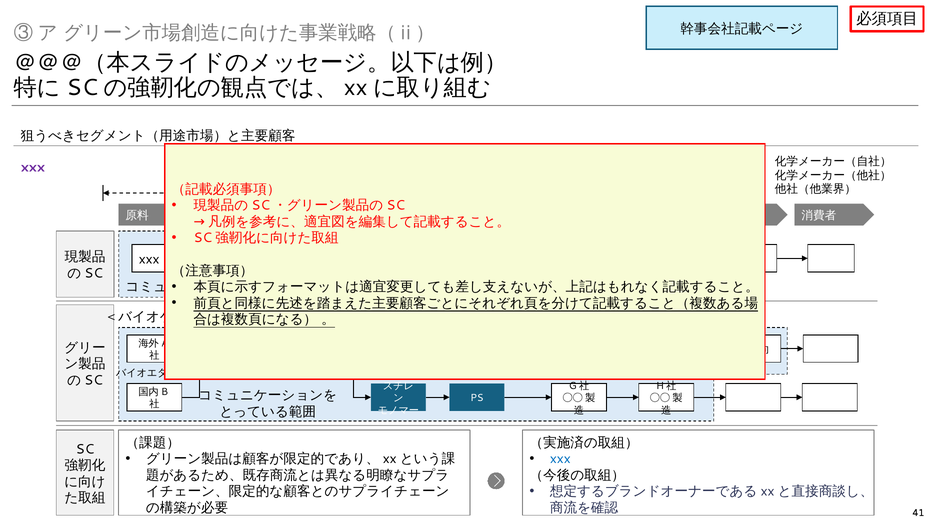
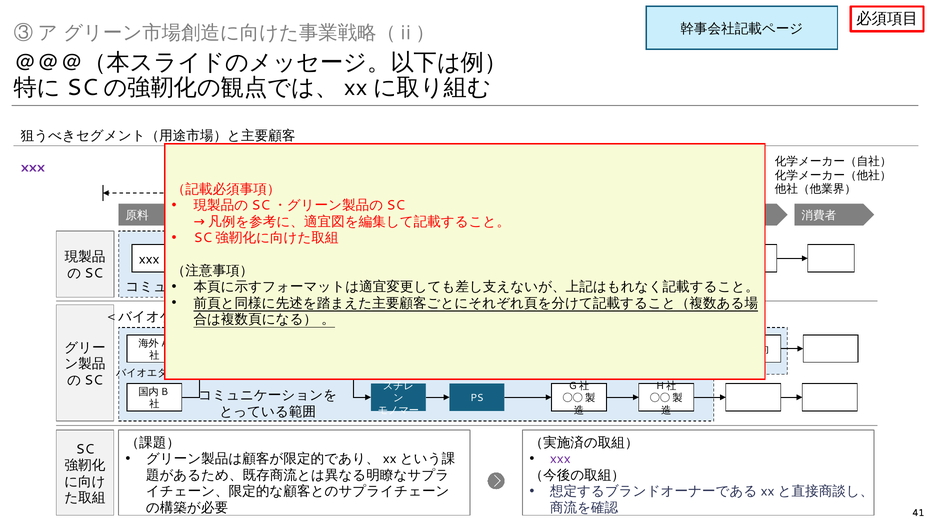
xxx at (560, 459) colour: blue -> purple
